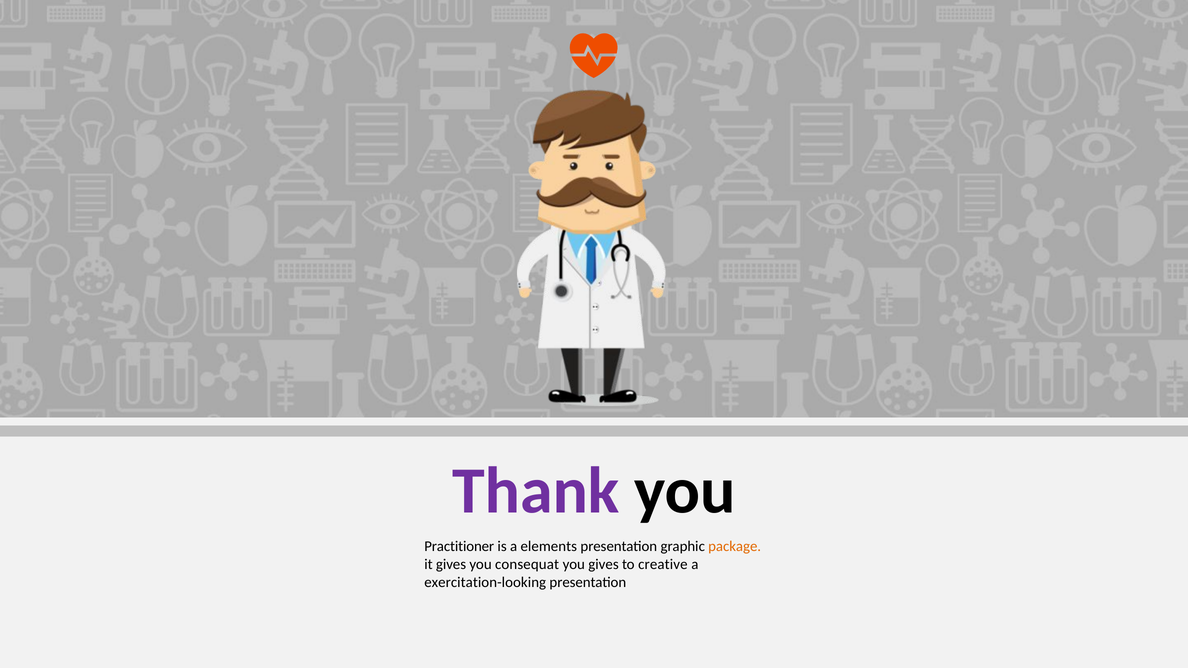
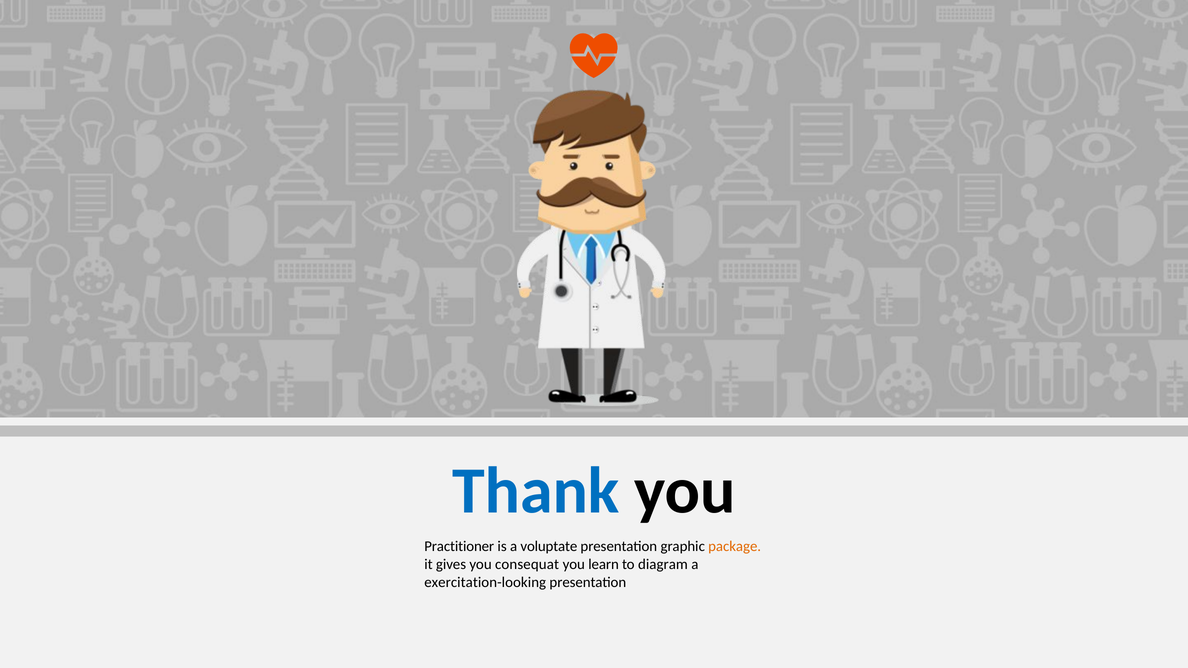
Thank colour: purple -> blue
elements: elements -> voluptate
you gives: gives -> learn
creative: creative -> diagram
